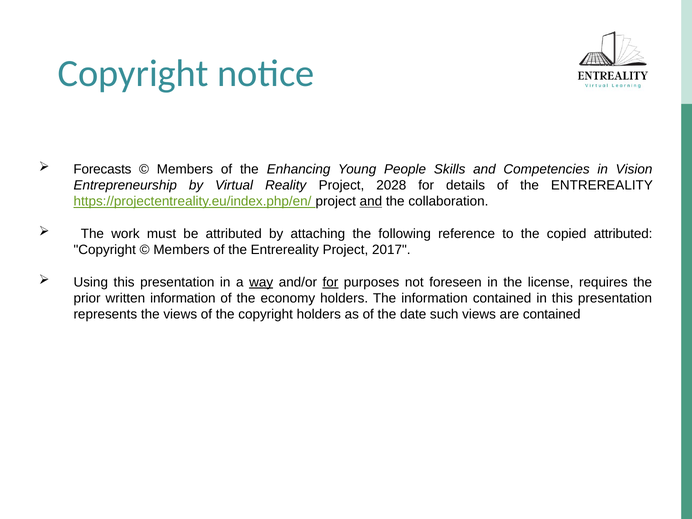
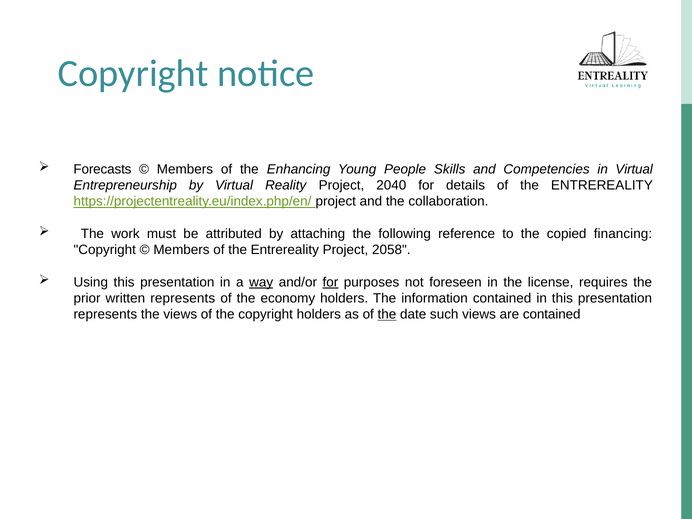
in Vision: Vision -> Virtual
2028: 2028 -> 2040
and at (371, 201) underline: present -> none
copied attributed: attributed -> financing
2017: 2017 -> 2058
written information: information -> represents
the at (387, 315) underline: none -> present
